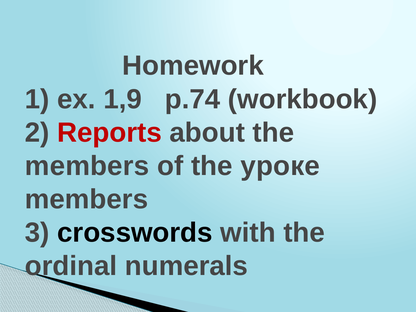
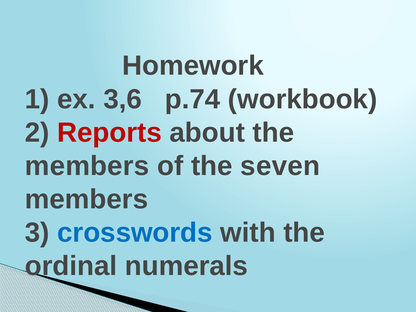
1,9: 1,9 -> 3,6
уроке: уроке -> seven
crosswords colour: black -> blue
